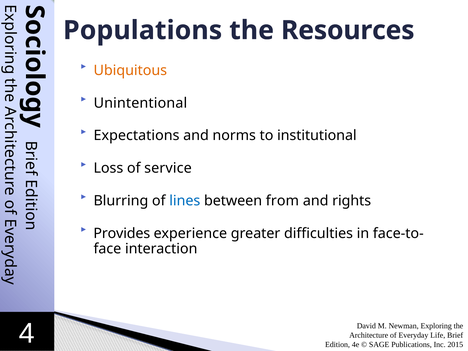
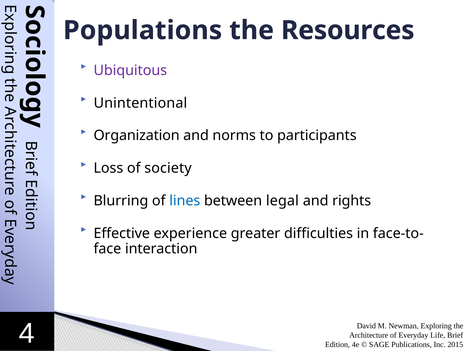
Ubiquitous colour: orange -> purple
Expectations: Expectations -> Organization
institutional: institutional -> participants
service: service -> society
from: from -> legal
Provides: Provides -> Effective
